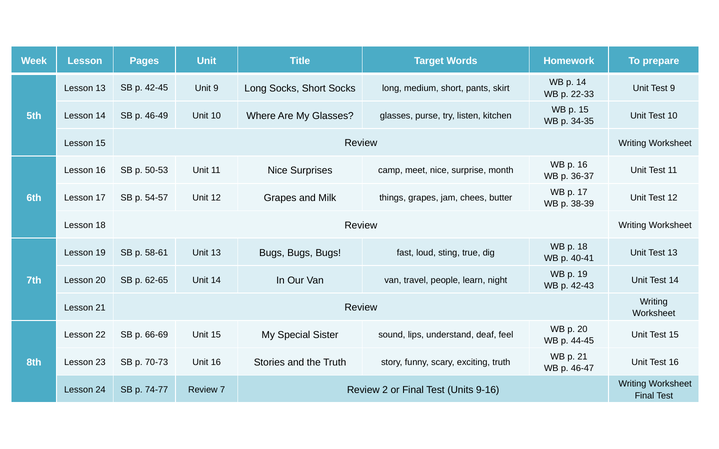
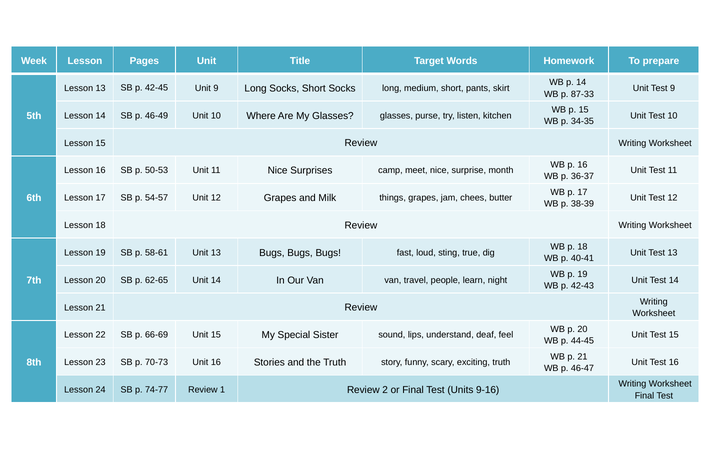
22-33: 22-33 -> 87-33
7: 7 -> 1
